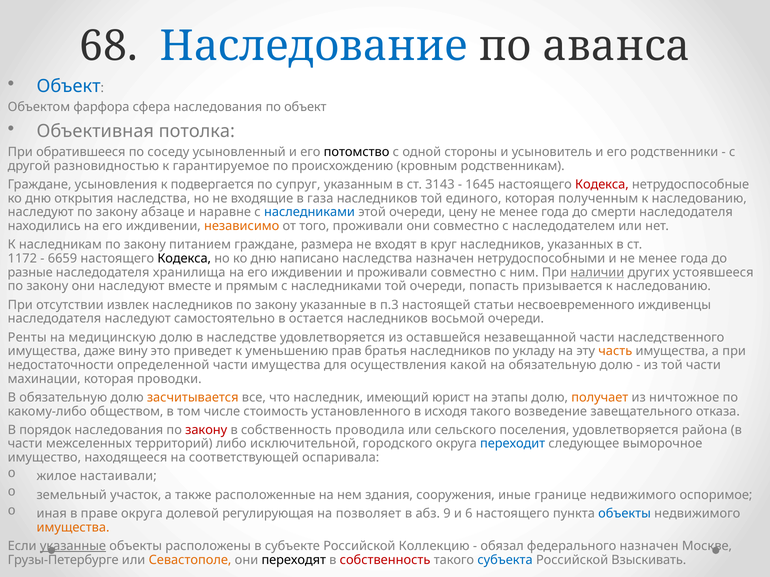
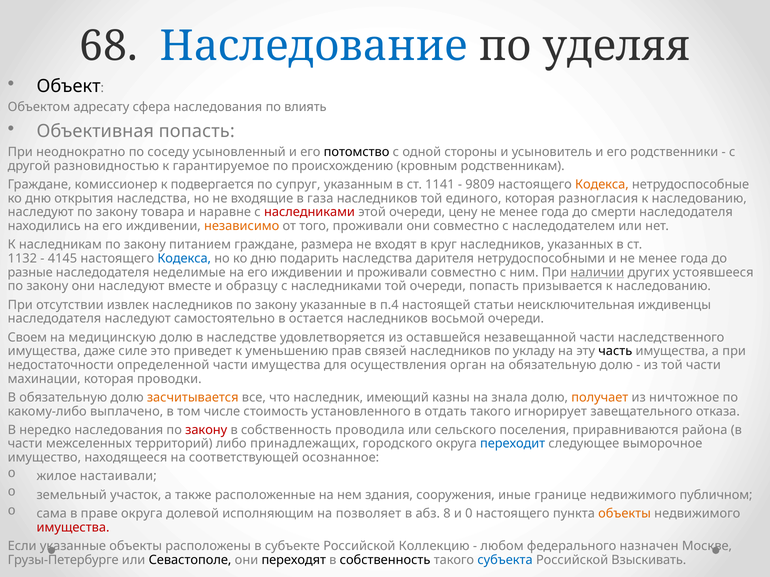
аванса: аванса -> уделяя
Объект at (69, 86) colour: blue -> black
фарфора: фарфора -> адресату
по объект: объект -> влиять
Объективная потолка: потолка -> попасть
обратившееся: обратившееся -> неоднократно
усыновления: усыновления -> комиссионер
3143: 3143 -> 1141
1645: 1645 -> 9809
Кодекса at (602, 185) colour: red -> orange
полученным: полученным -> разногласия
абзаце: абзаце -> товара
наследниками at (310, 212) colour: blue -> red
1172: 1172 -> 1132
6659: 6659 -> 4145
Кодекса at (184, 259) colour: black -> blue
написано: написано -> подарить
наследства назначен: назначен -> дарителя
хранилища: хранилища -> неделимые
прямым: прямым -> образцу
п.3: п.3 -> п.4
несвоевременного: несвоевременного -> неисключительная
Ренты: Ренты -> Своем
вину: вину -> силе
братья: братья -> связей
часть colour: orange -> black
какой: какой -> орган
юрист: юрист -> казны
этапы: этапы -> знала
обществом: обществом -> выплачено
исходя: исходя -> отдать
возведение: возведение -> игнорирует
порядок: порядок -> нередко
поселения удовлетворяется: удовлетворяется -> приравниваются
исключительной: исключительной -> принадлежащих
оспаривала: оспаривала -> осознанное
оспоримое: оспоримое -> публичном
иная: иная -> сама
регулирующая: регулирующая -> исполняющим
9: 9 -> 8
6: 6 -> 0
объекты at (625, 514) colour: blue -> orange
имущества at (73, 528) colour: orange -> red
указанные at (73, 546) underline: present -> none
обязал: обязал -> любом
Севастополе colour: orange -> black
собственность at (385, 560) colour: red -> black
